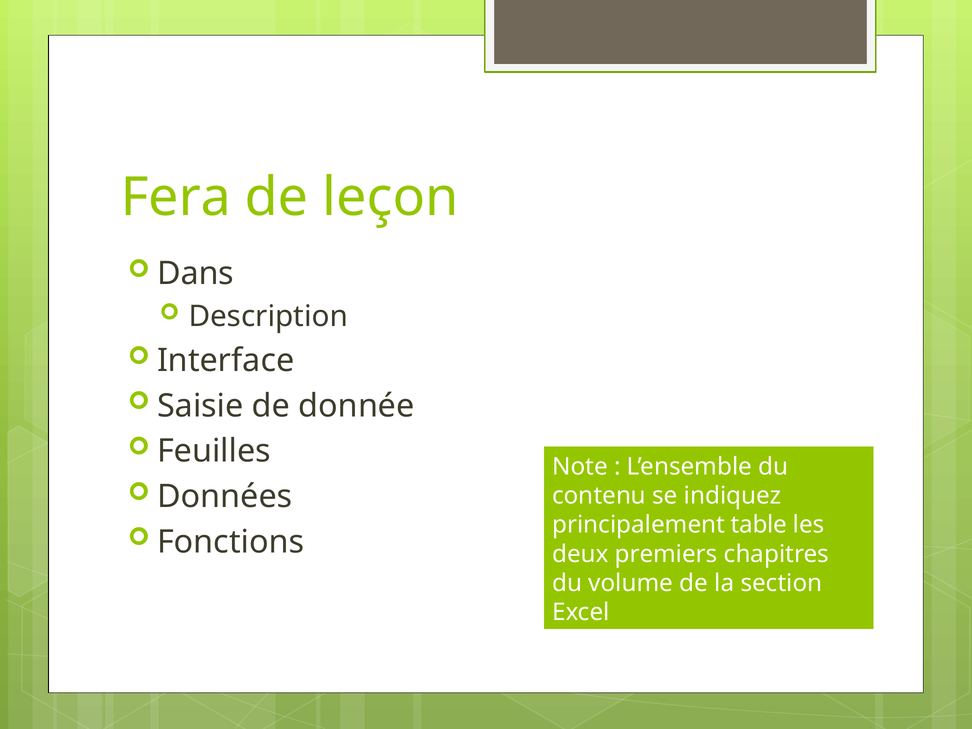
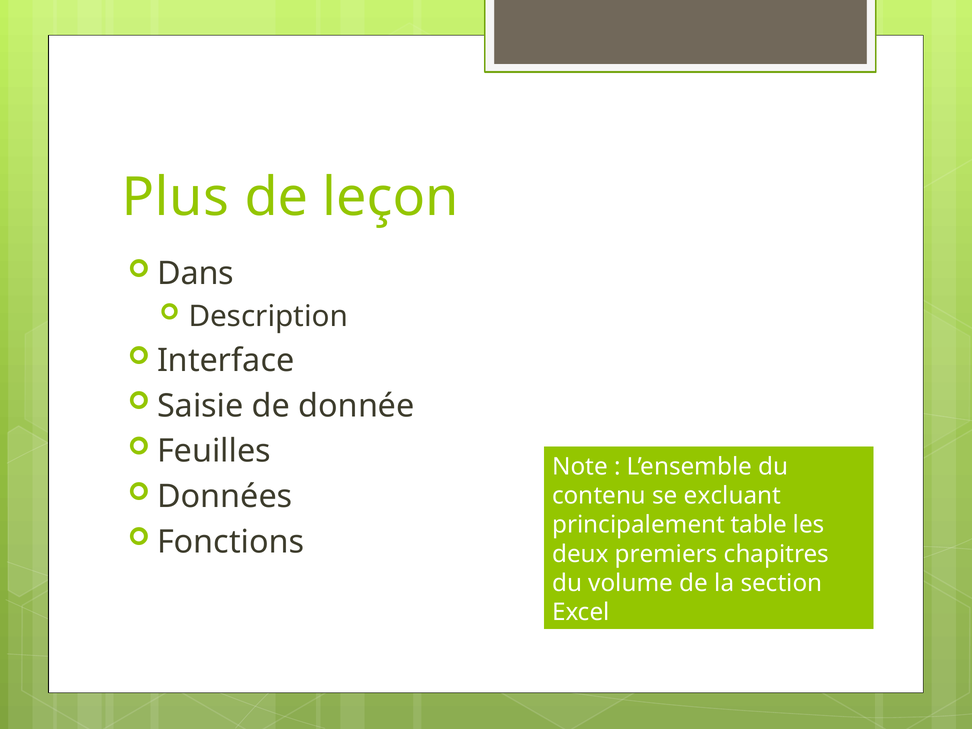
Fera: Fera -> Plus
indiquez: indiquez -> excluant
